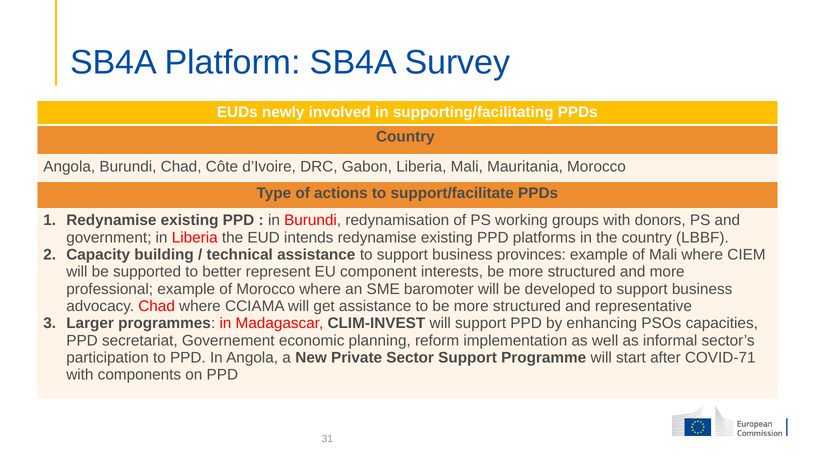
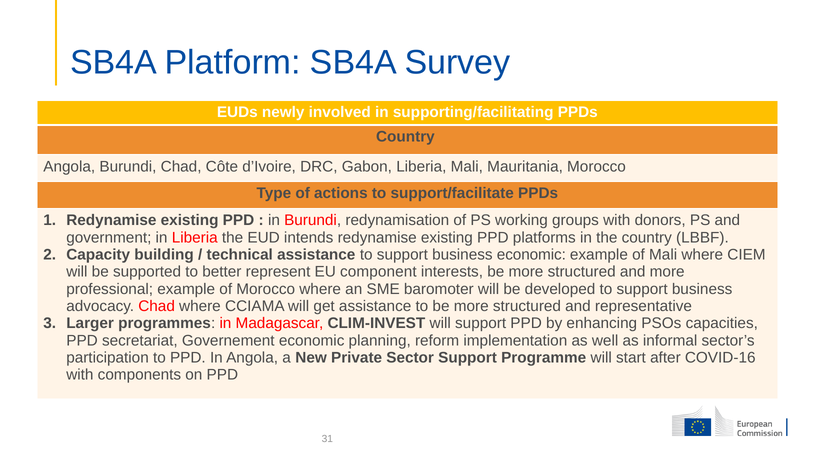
business provinces: provinces -> economic
COVID-71: COVID-71 -> COVID-16
